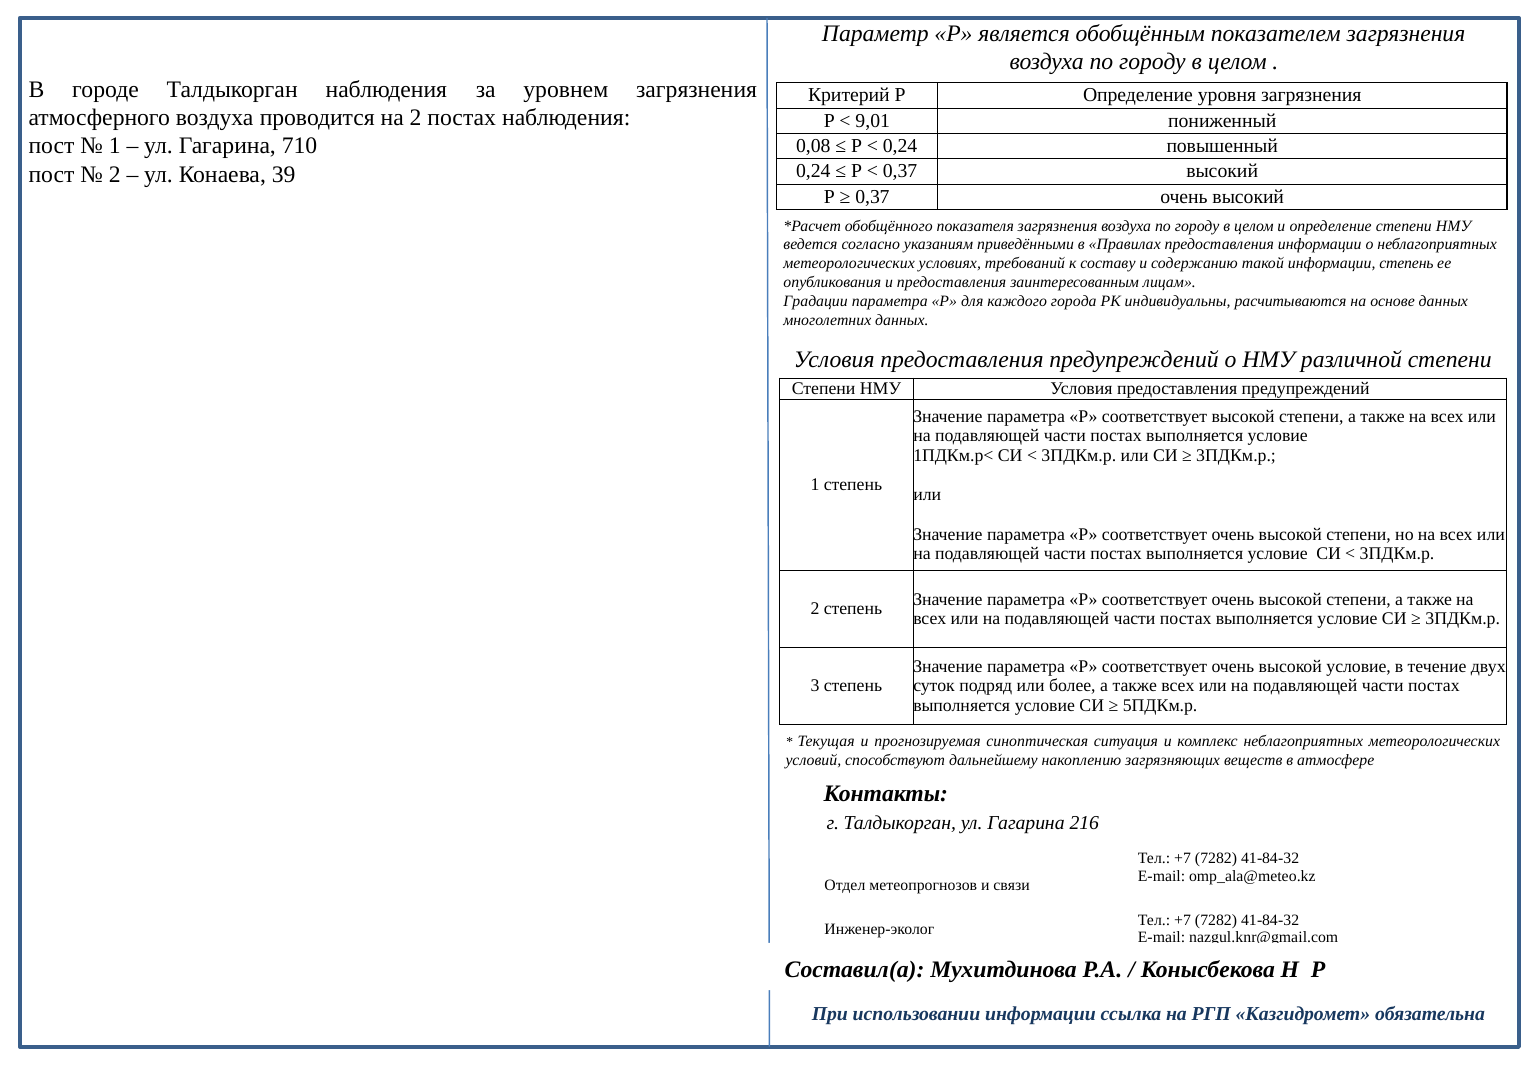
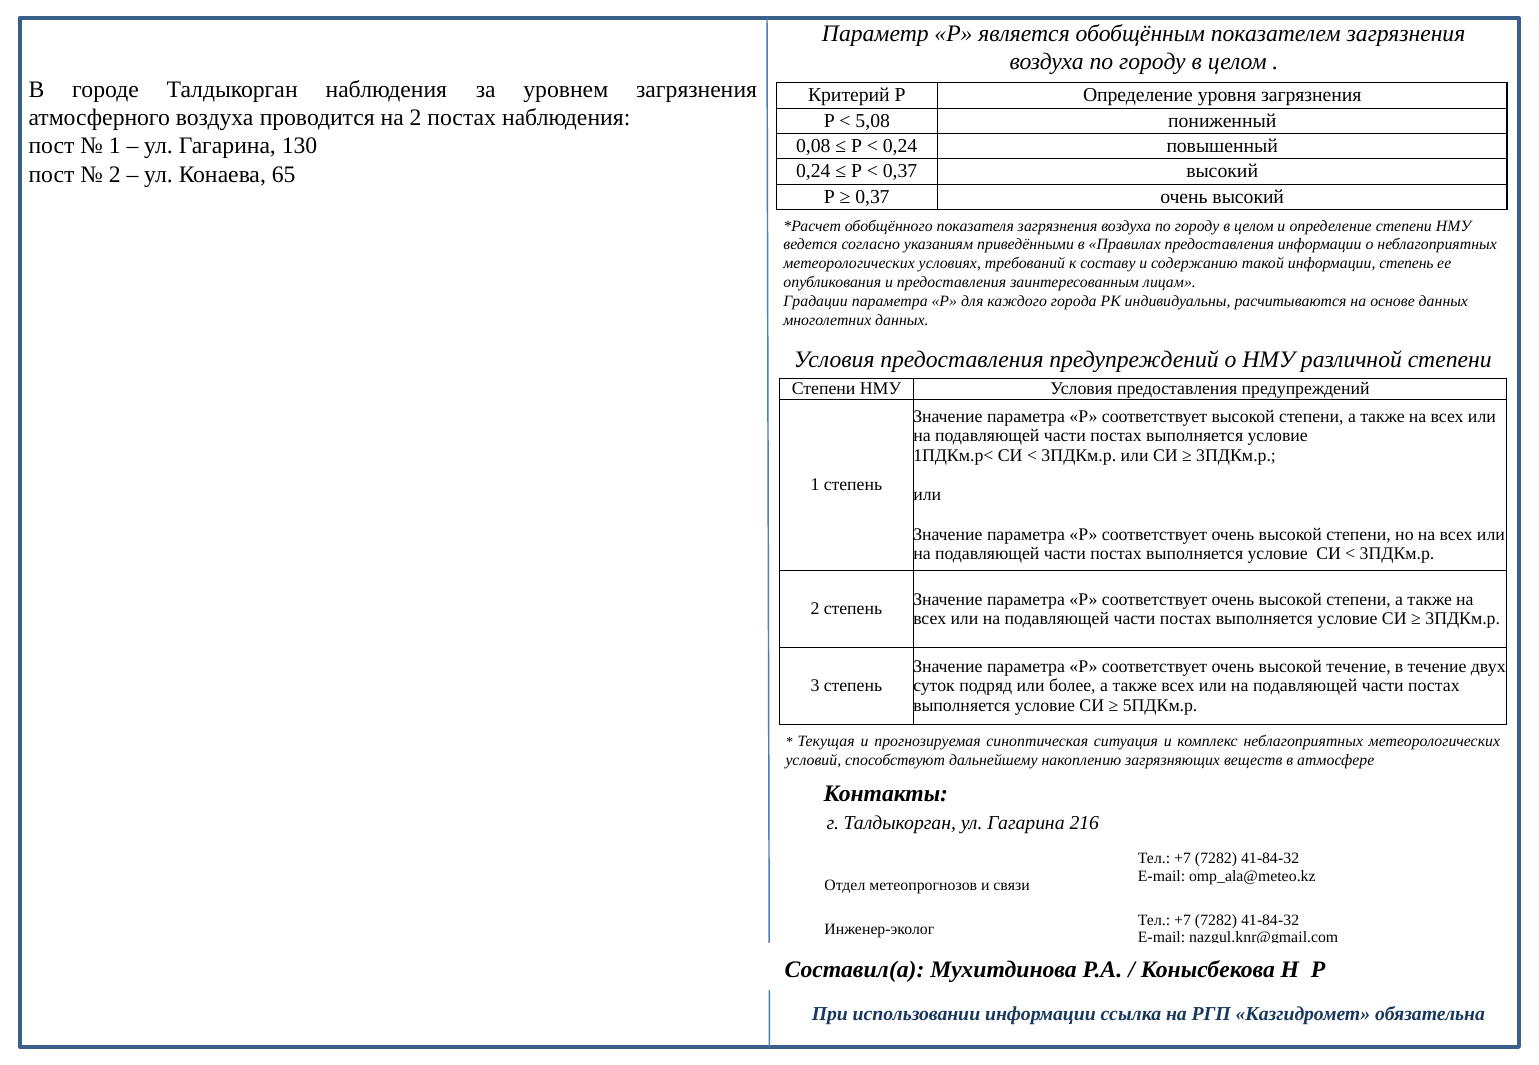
9,01: 9,01 -> 5,08
710: 710 -> 130
39: 39 -> 65
высокой условие: условие -> течение
